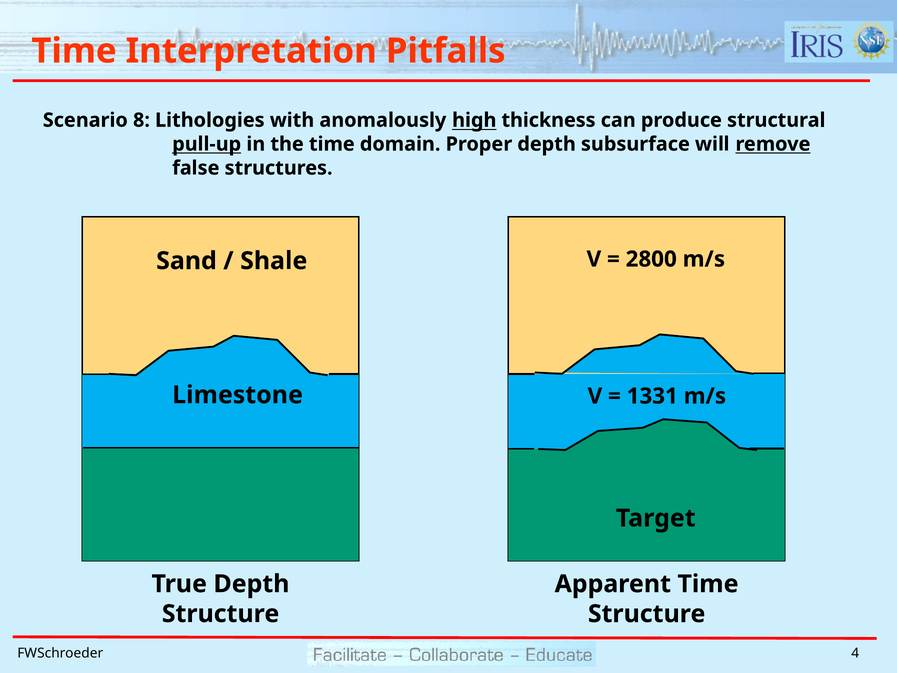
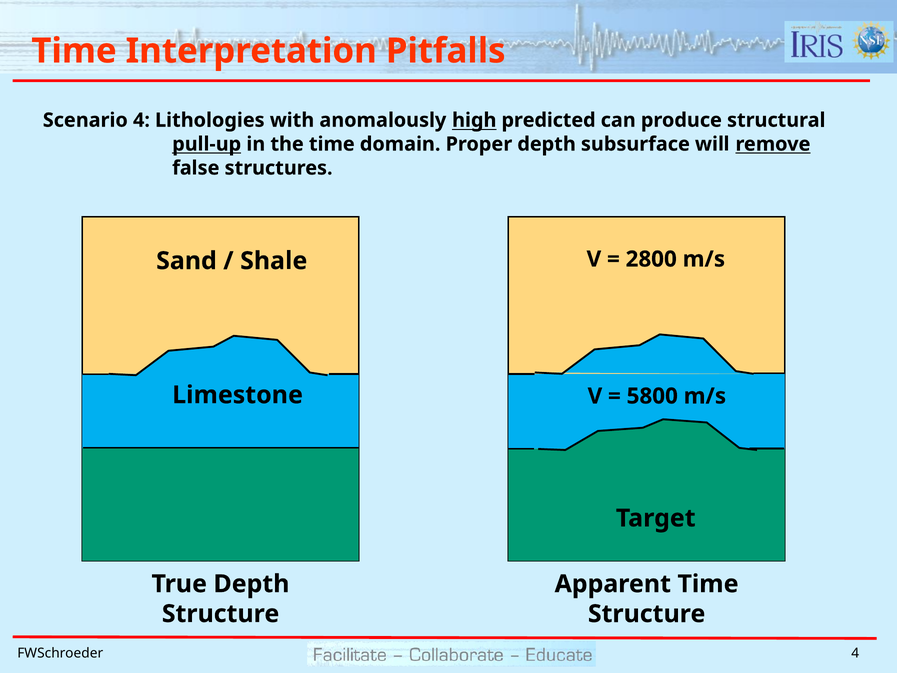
Scenario 8: 8 -> 4
thickness: thickness -> predicted
1331: 1331 -> 5800
